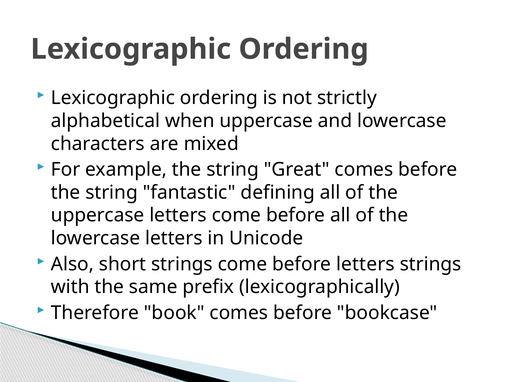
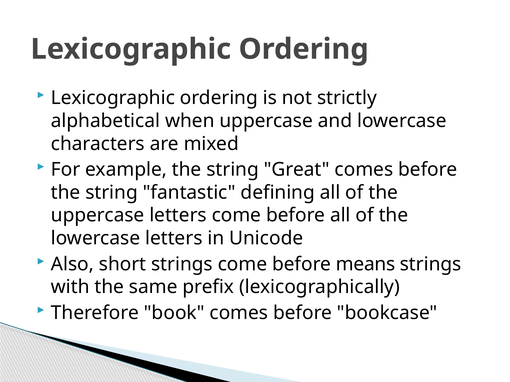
before letters: letters -> means
